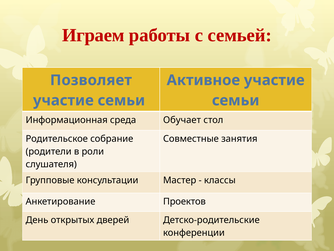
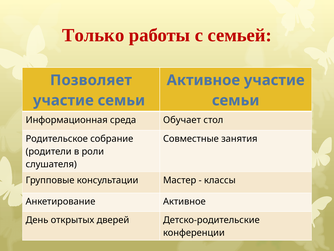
Играем: Играем -> Только
Анкетирование Проектов: Проектов -> Активное
